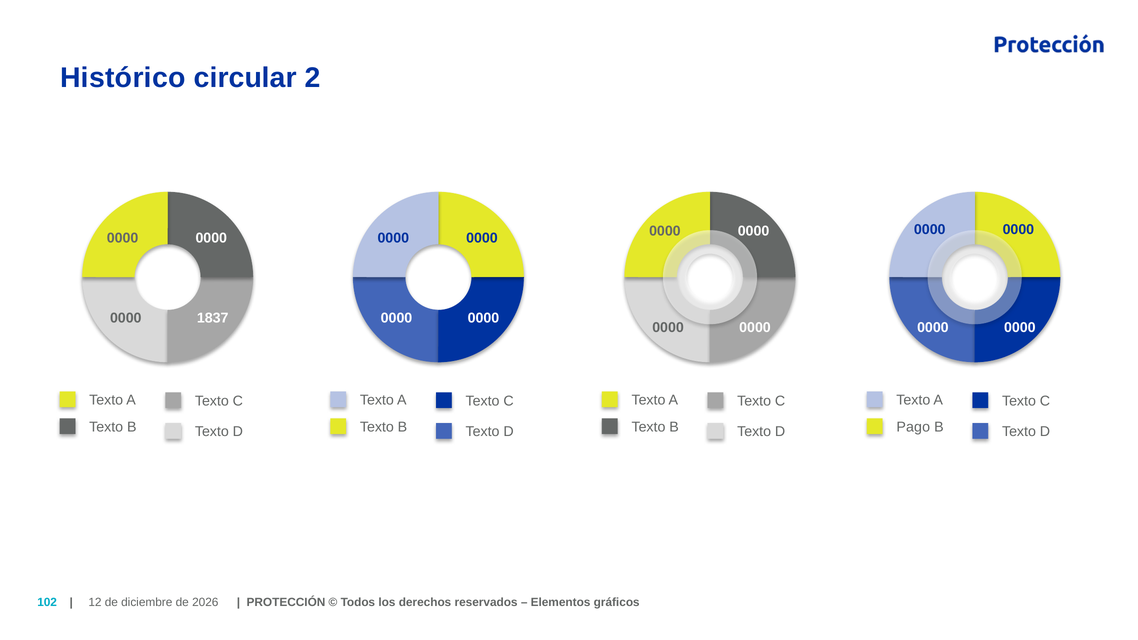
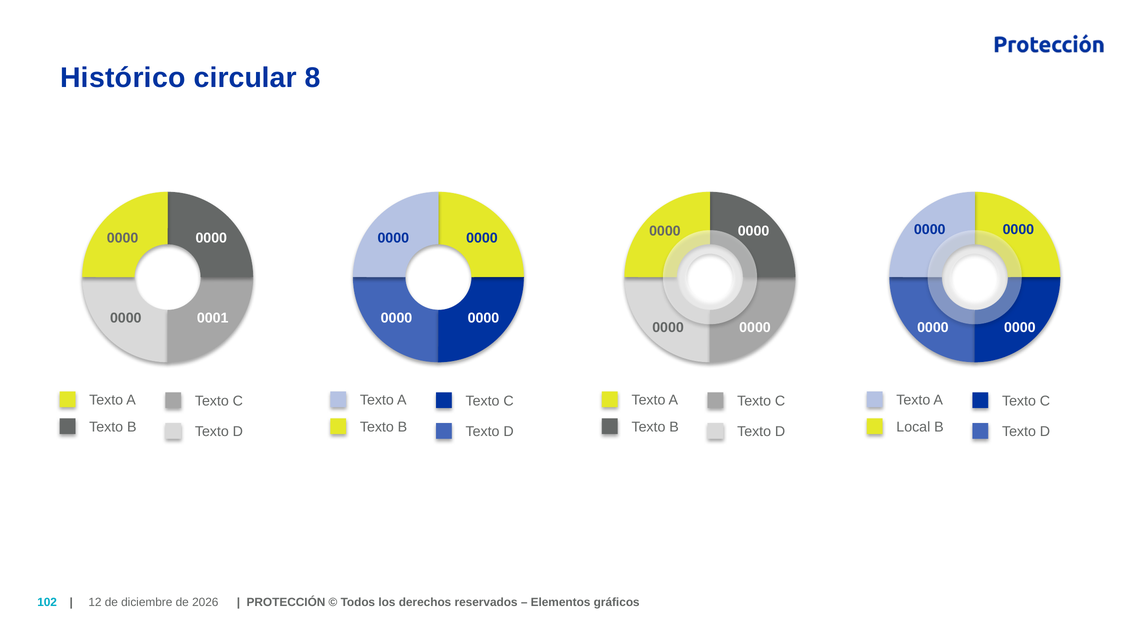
2: 2 -> 8
1837: 1837 -> 0001
Pago: Pago -> Local
